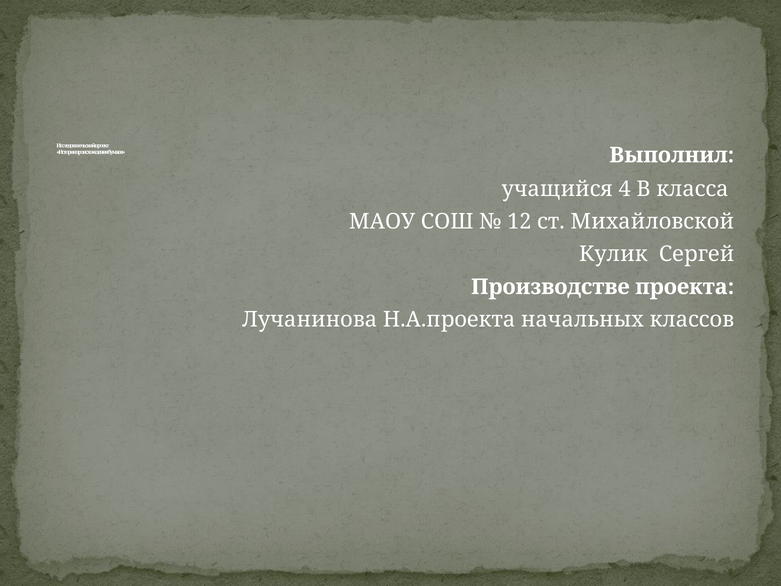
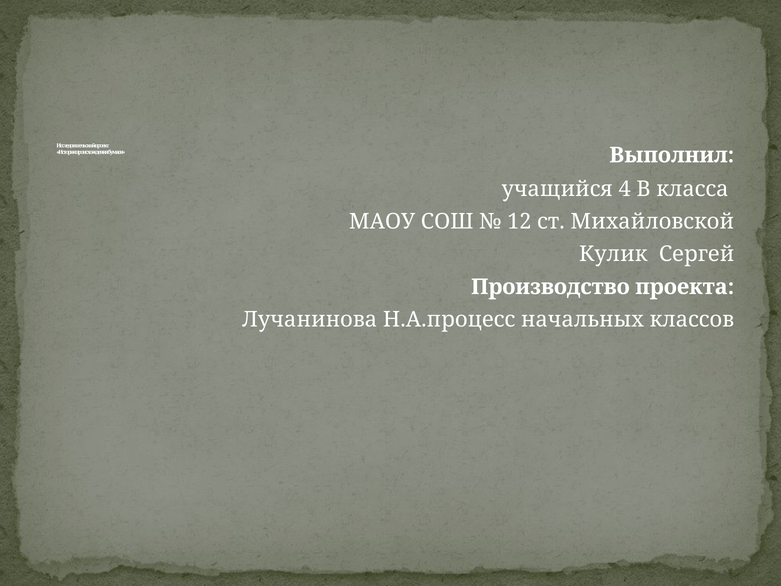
Производстве: Производстве -> Производство
Н.А.проекта: Н.А.проекта -> Н.А.процесс
